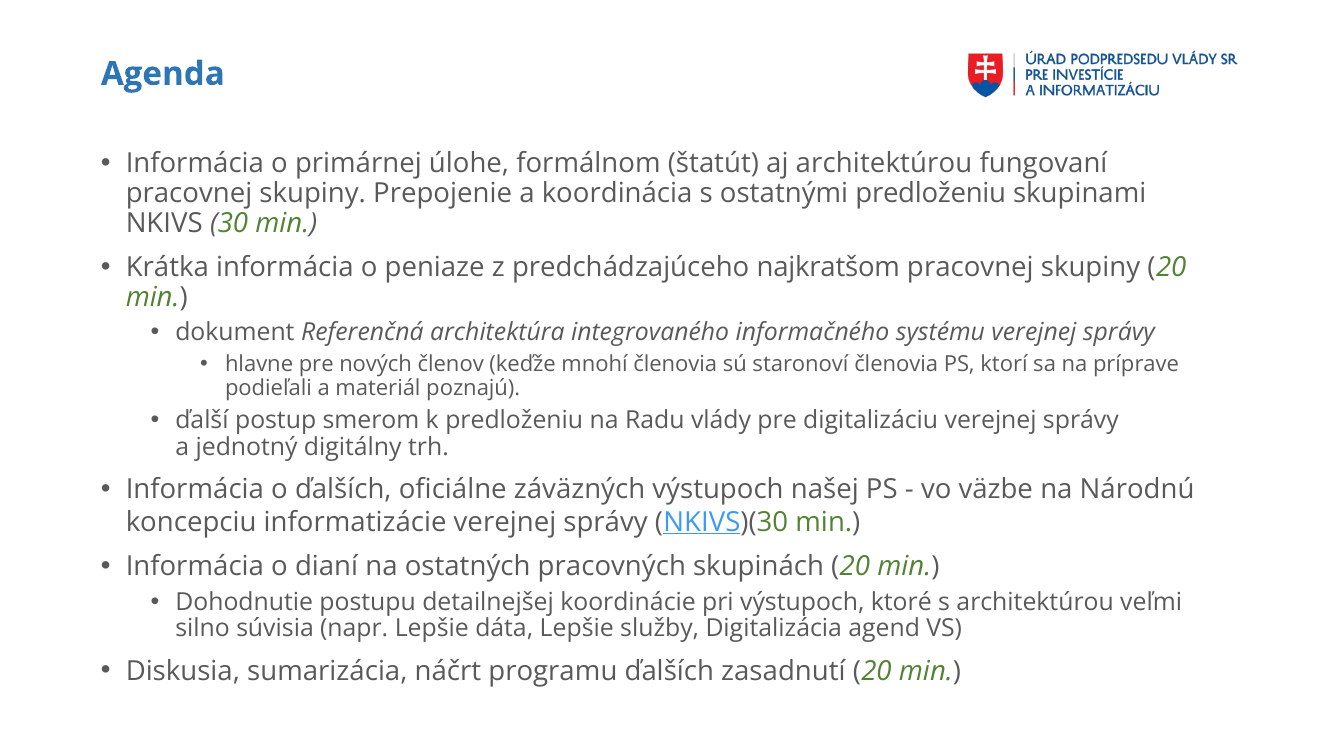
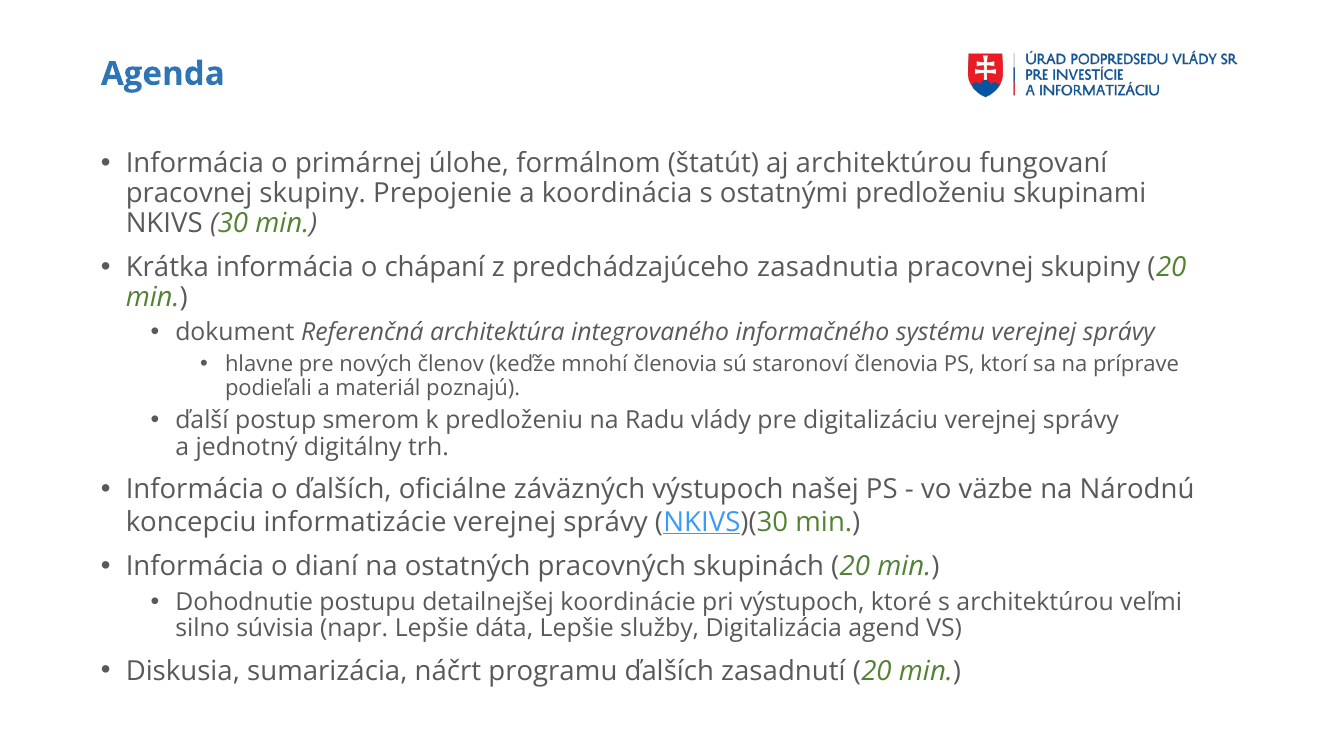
peniaze: peniaze -> chápaní
najkratšom: najkratšom -> zasadnutia
